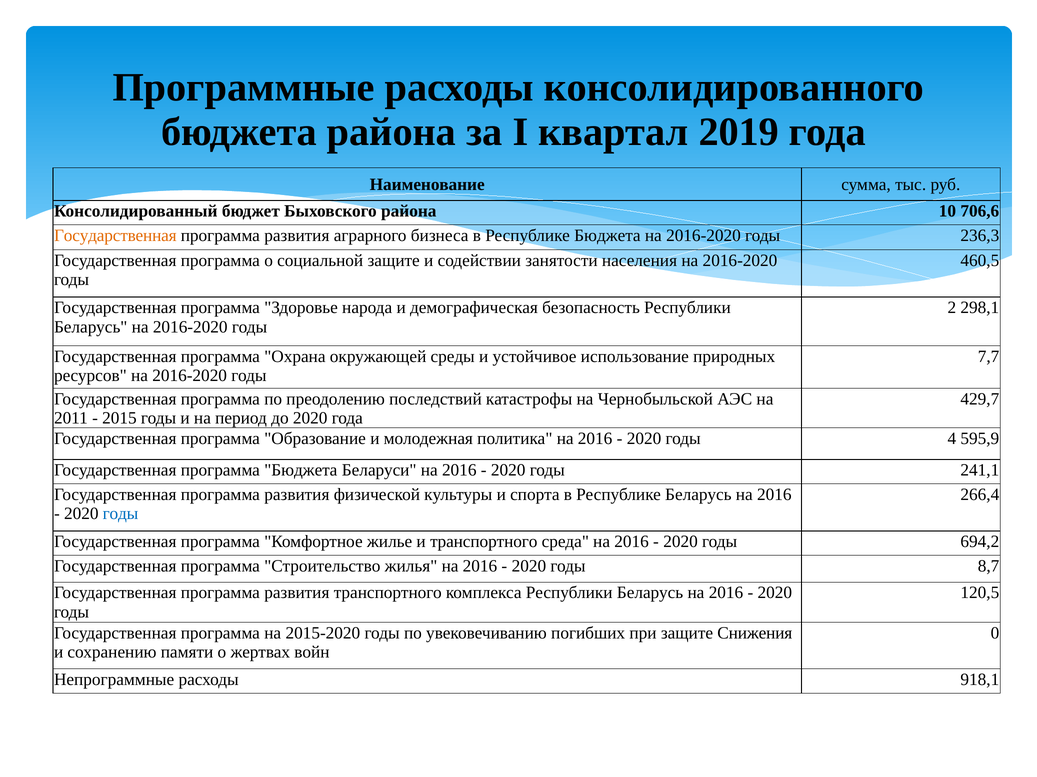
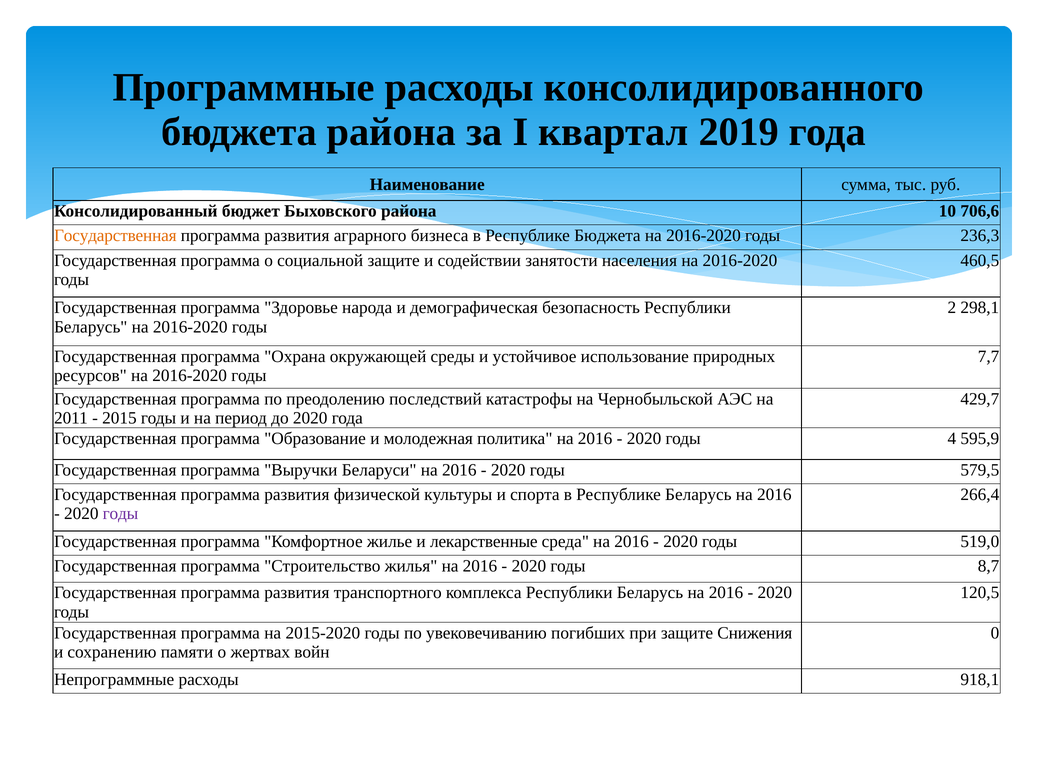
программа Бюджета: Бюджета -> Выручки
241,1: 241,1 -> 579,5
годы at (120, 514) colour: blue -> purple
и транспортного: транспортного -> лекарственные
694,2: 694,2 -> 519,0
